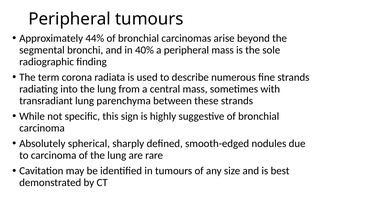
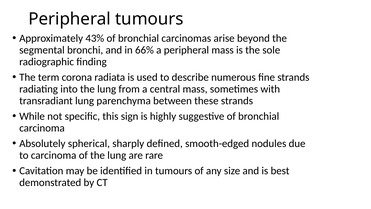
44%: 44% -> 43%
40%: 40% -> 66%
